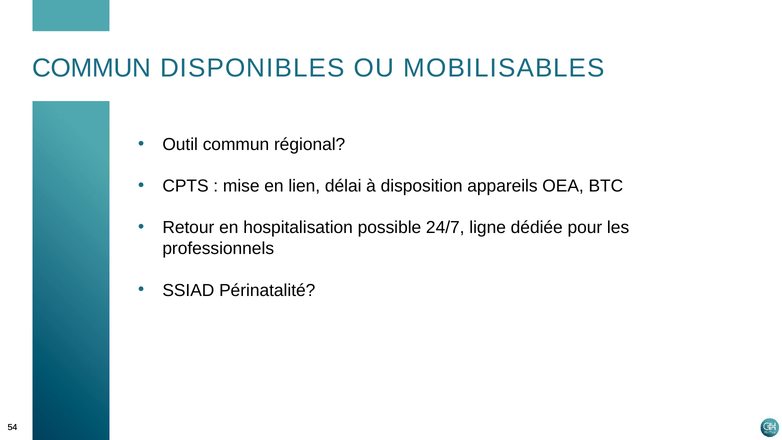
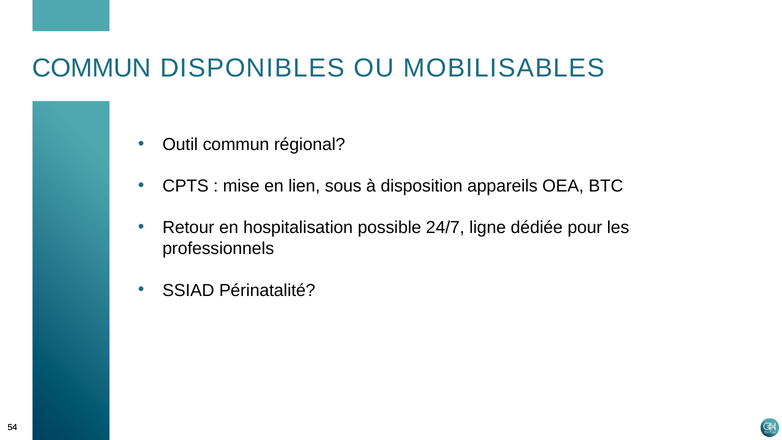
délai: délai -> sous
